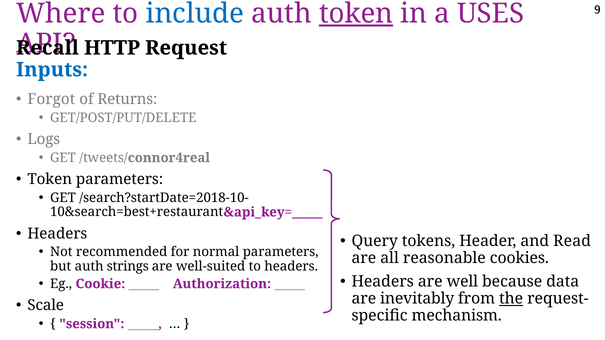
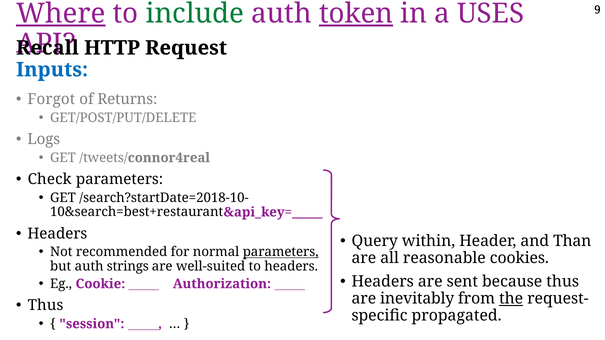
Where underline: none -> present
include colour: blue -> green
Token at (50, 180): Token -> Check
tokens: tokens -> within
Read: Read -> Than
parameters at (281, 252) underline: none -> present
well: well -> sent
because data: data -> thus
Scale at (46, 306): Scale -> Thus
mechanism: mechanism -> propagated
